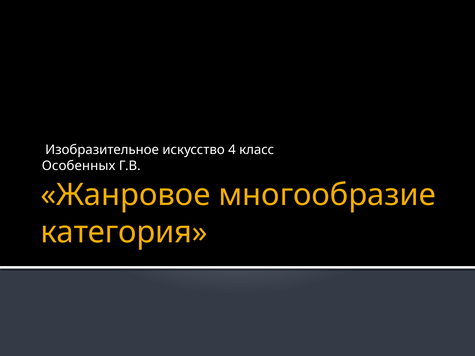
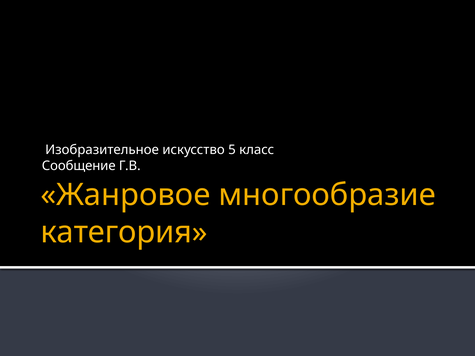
4: 4 -> 5
Особенных: Особенных -> Сообщение
